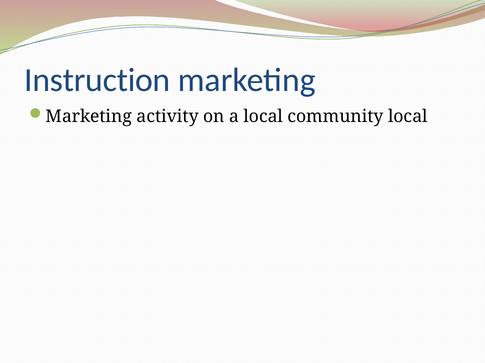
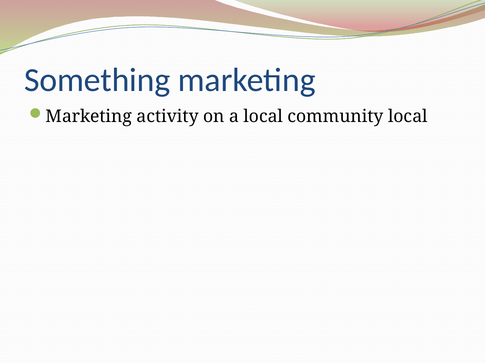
Instruction: Instruction -> Something
